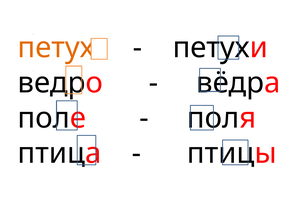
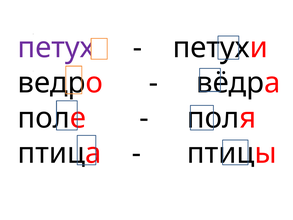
петух colour: orange -> purple
